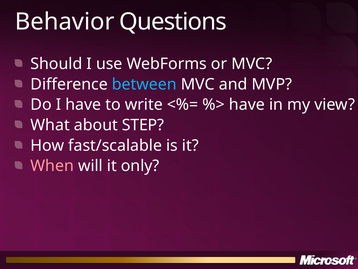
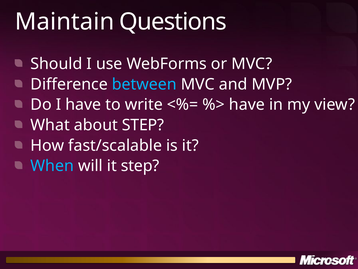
Behavior: Behavior -> Maintain
When colour: pink -> light blue
it only: only -> step
